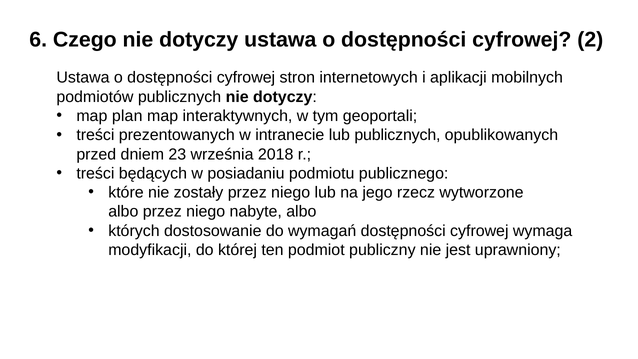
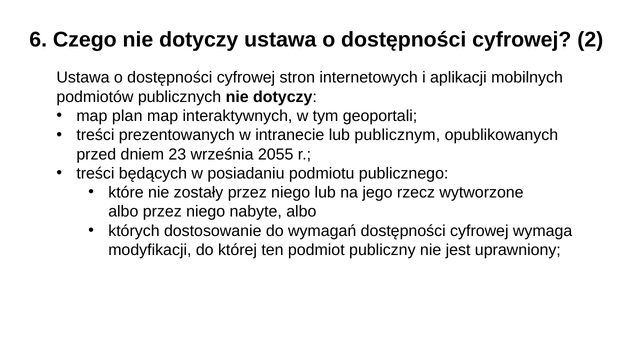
lub publicznych: publicznych -> publicznym
2018: 2018 -> 2055
